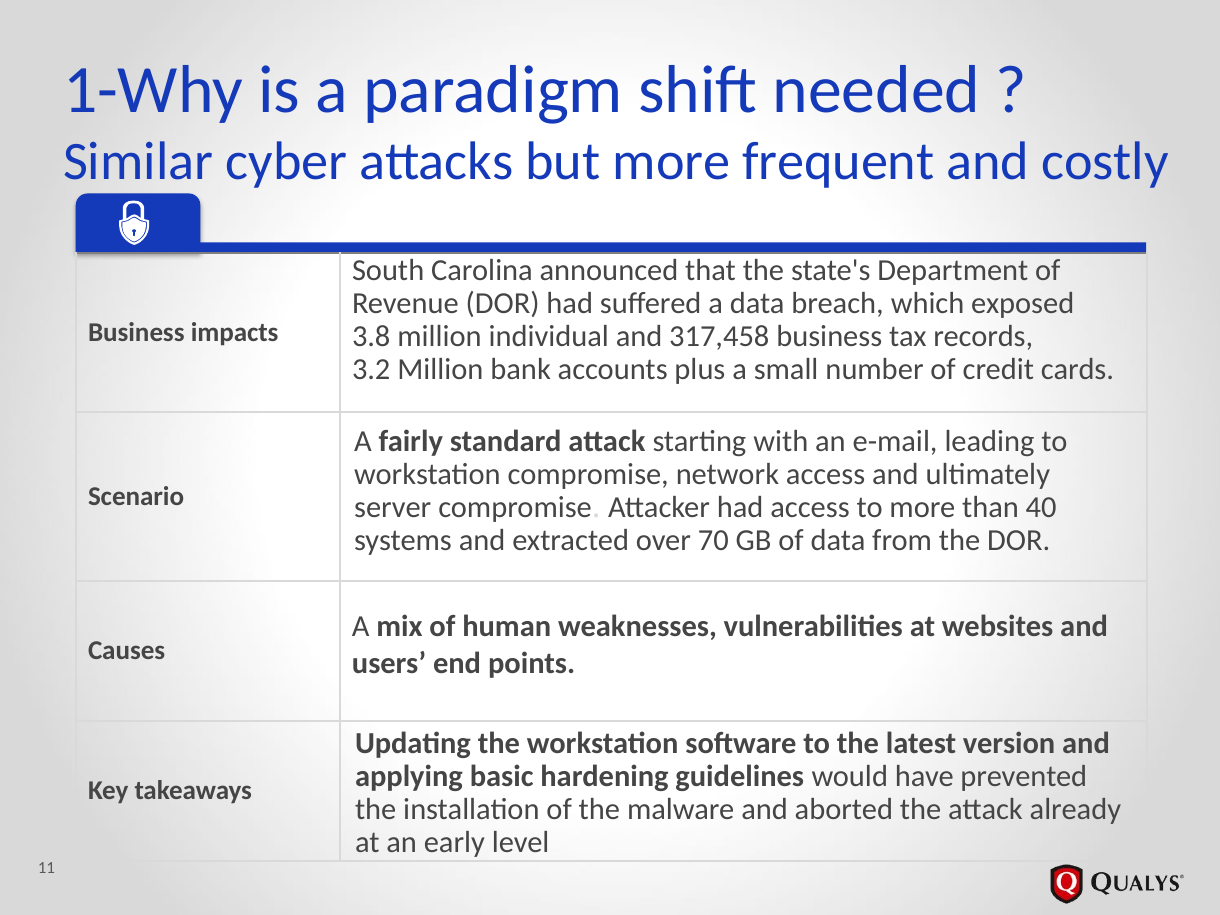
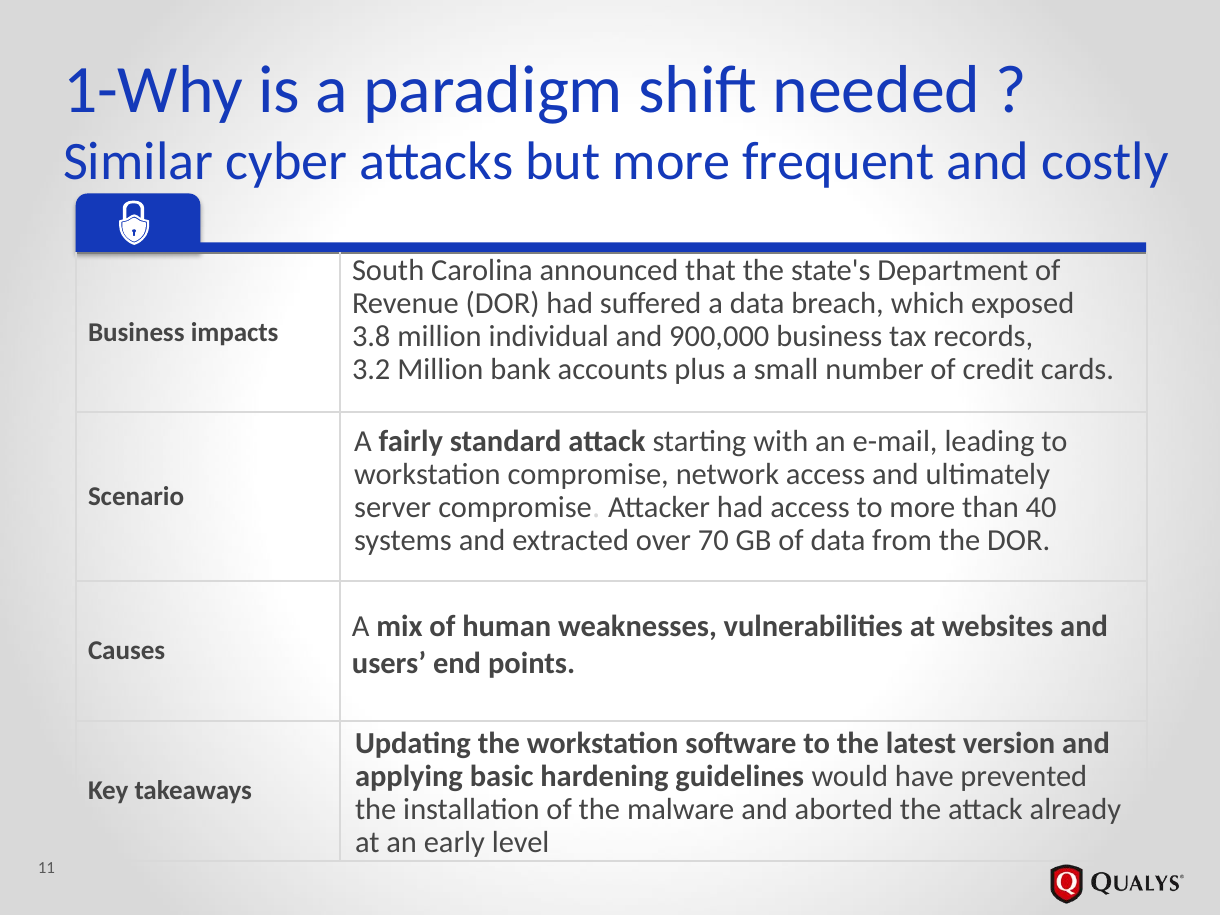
317,458: 317,458 -> 900,000
